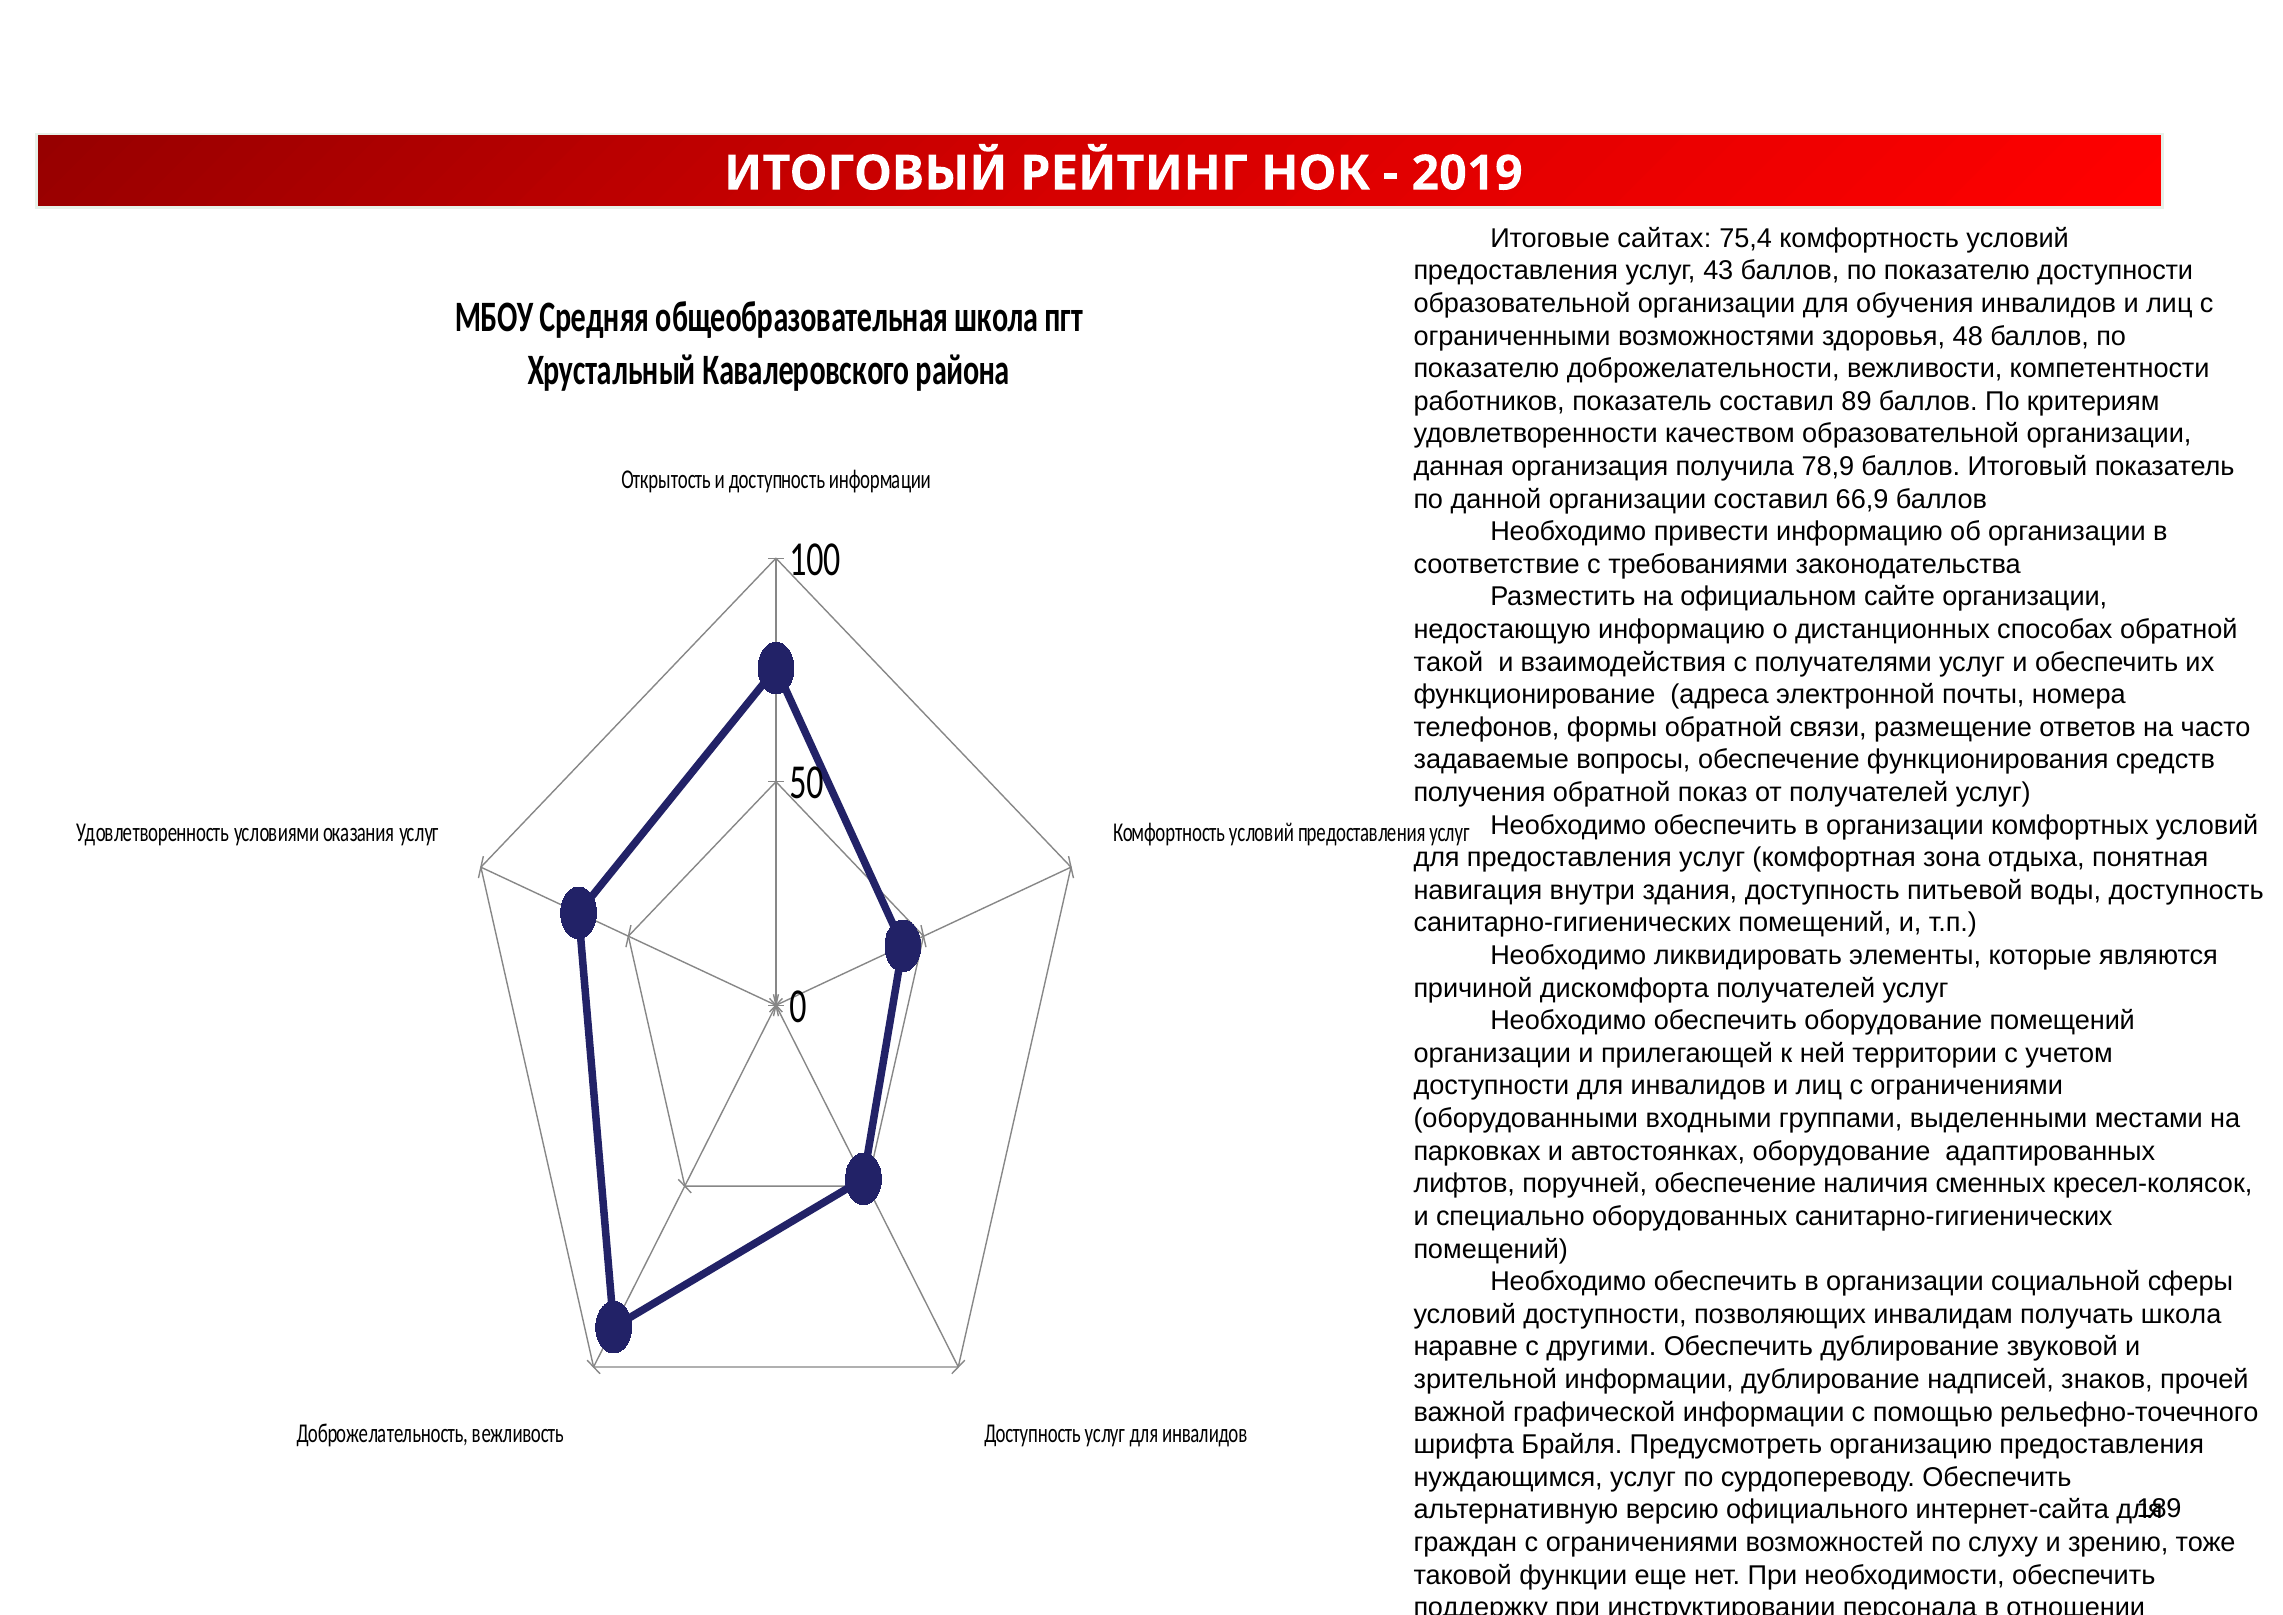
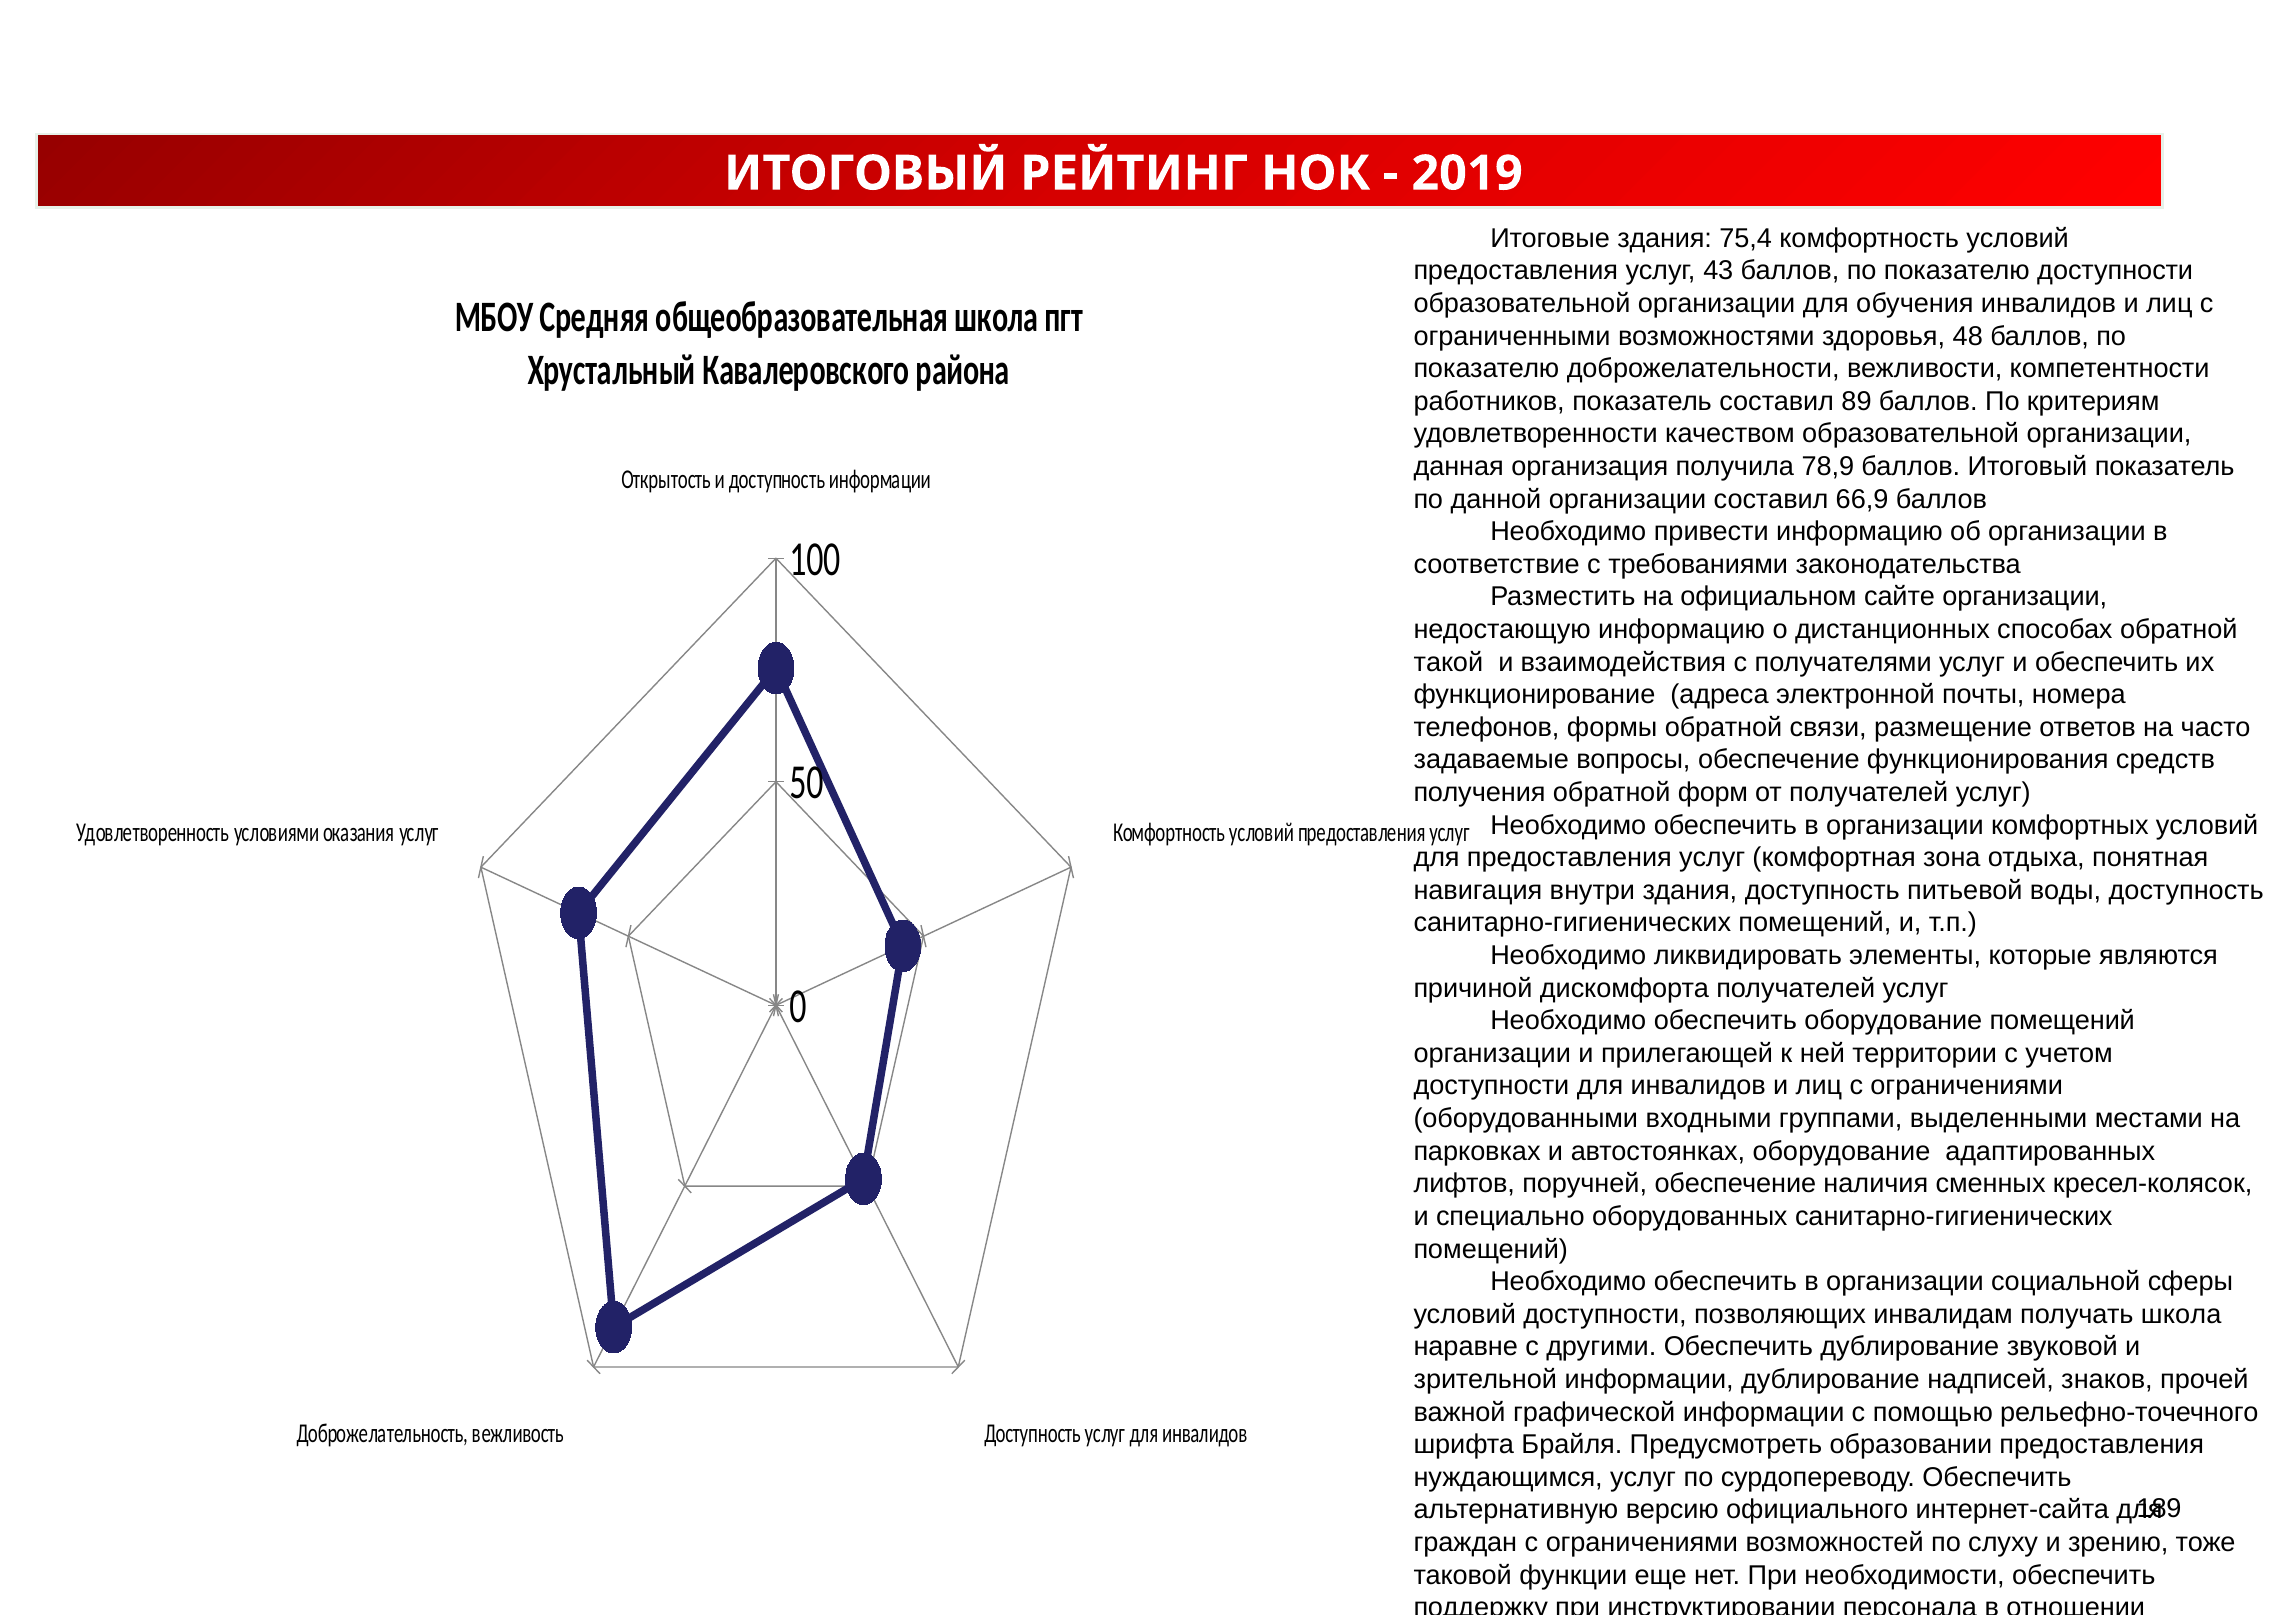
Итоговые сайтах: сайтах -> здания
показ: показ -> форм
организацию: организацию -> образовании
